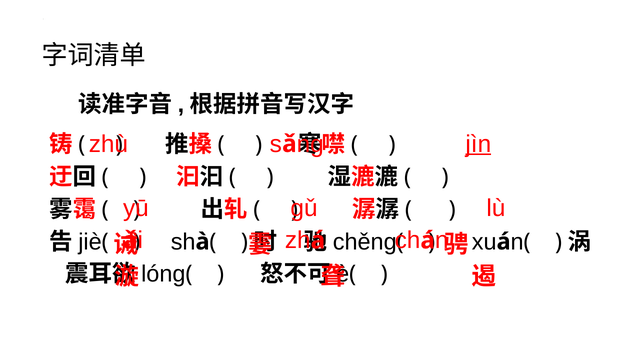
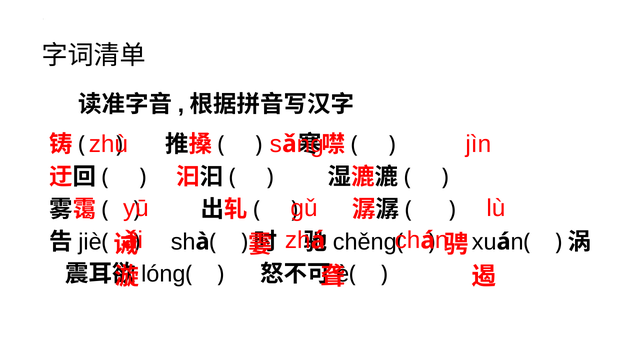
jìn underline: present -> none
